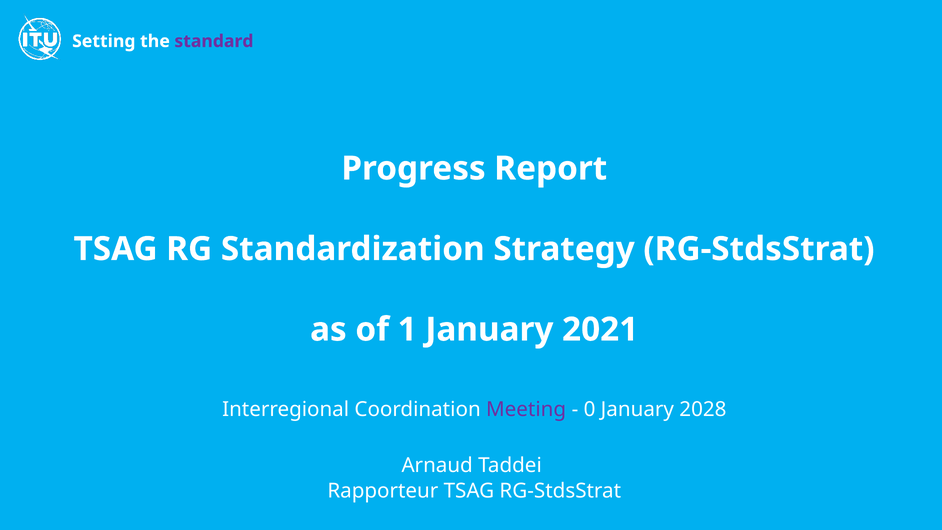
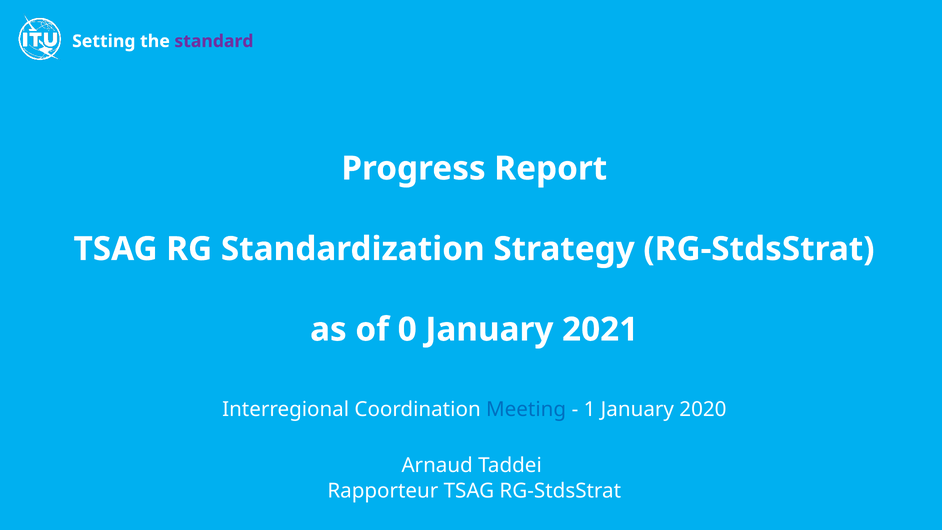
1: 1 -> 0
Meeting colour: purple -> blue
0: 0 -> 1
2028: 2028 -> 2020
